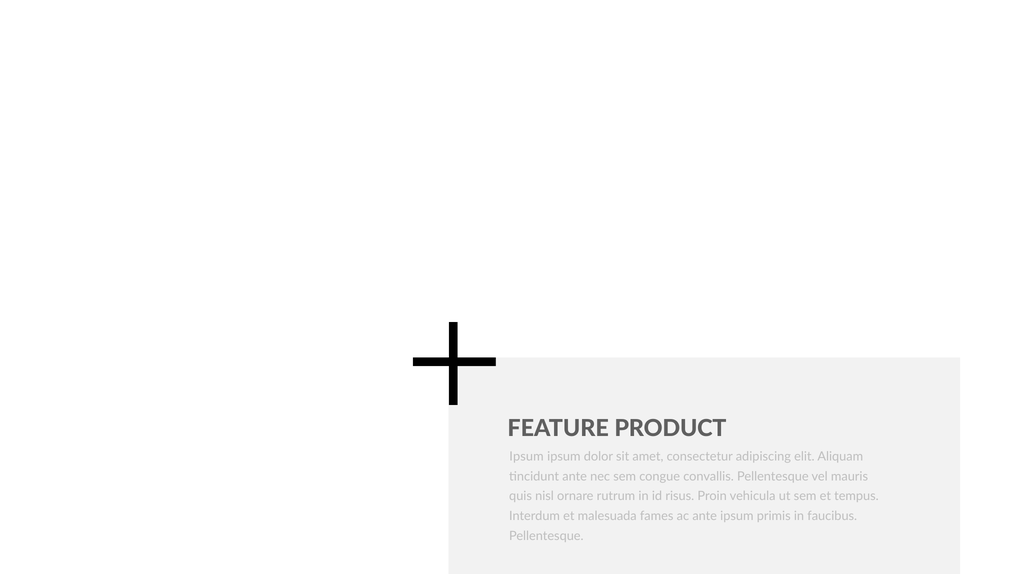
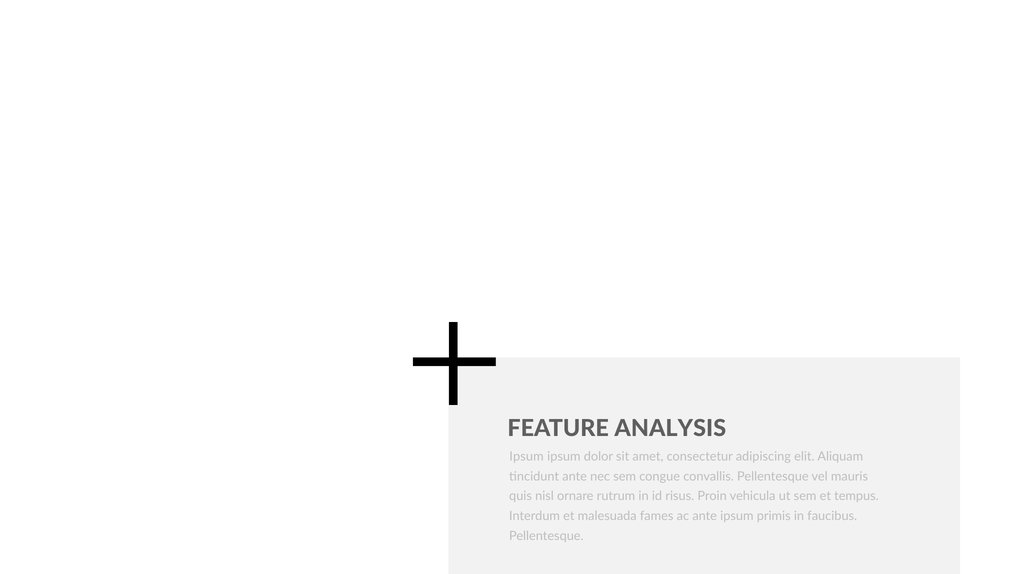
PRODUCT: PRODUCT -> ANALYSIS
